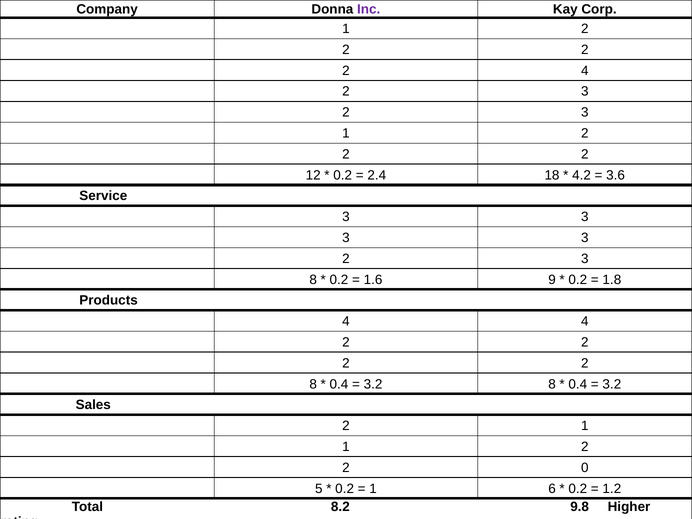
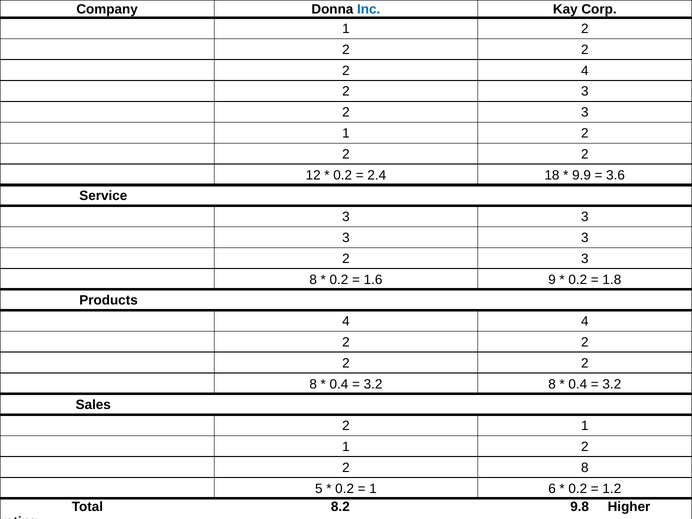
Inc colour: purple -> blue
4.2: 4.2 -> 9.9
0 at (585, 468): 0 -> 8
